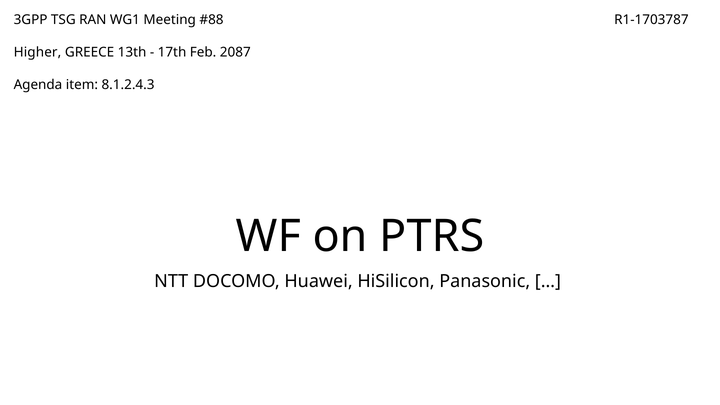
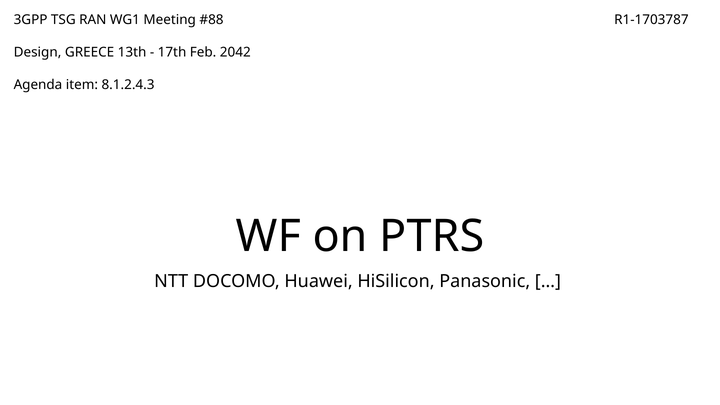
Higher: Higher -> Design
2087: 2087 -> 2042
